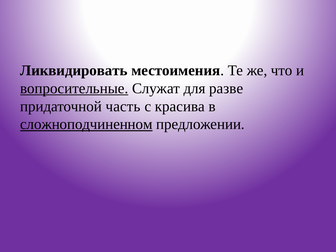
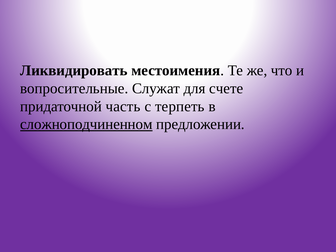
вопросительные underline: present -> none
разве: разве -> счете
красива: красива -> терпеть
